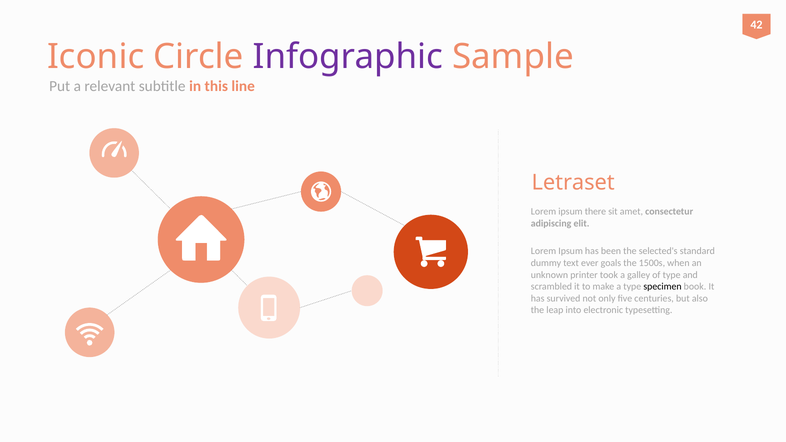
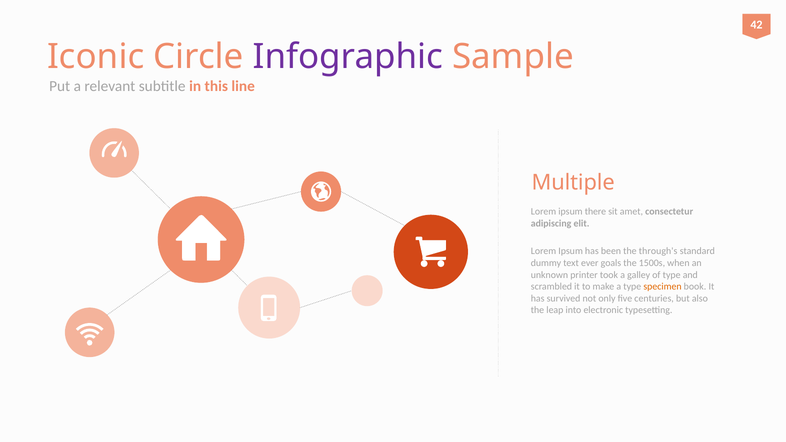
Letraset: Letraset -> Multiple
selected's: selected's -> through's
specimen colour: black -> orange
